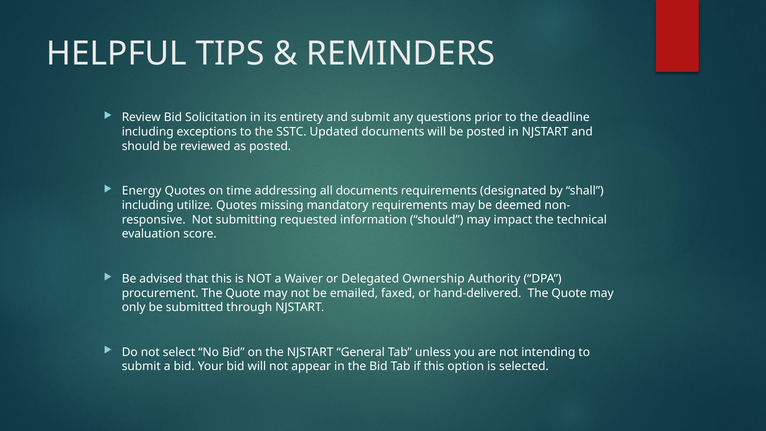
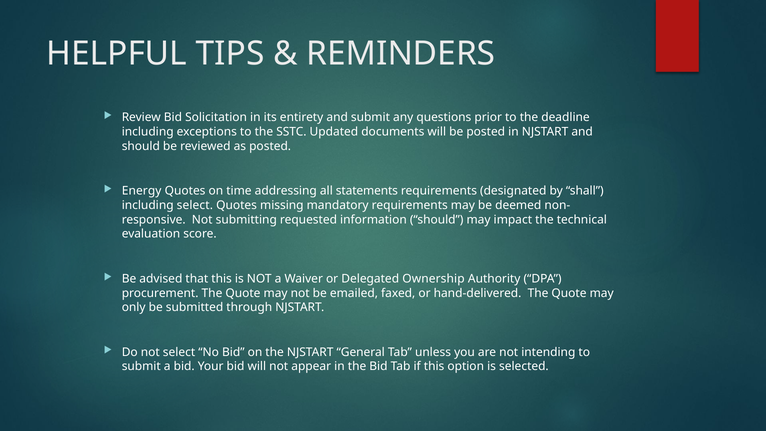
all documents: documents -> statements
including utilize: utilize -> select
